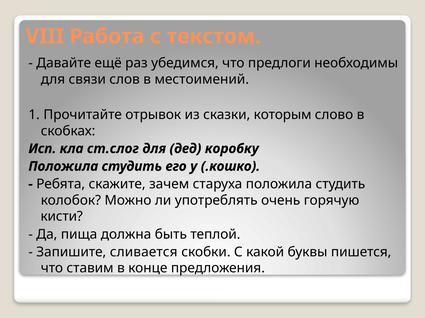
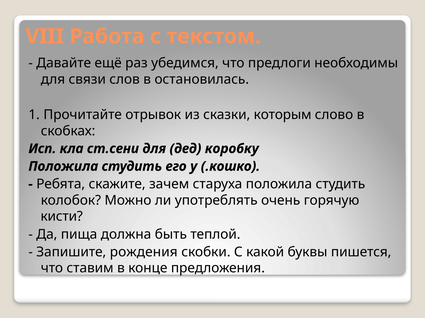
местоимений: местоимений -> остановилась
ст.слог: ст.слог -> ст.сени
сливается: сливается -> рождения
